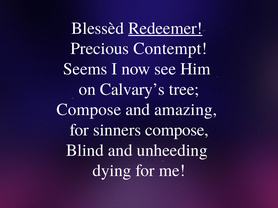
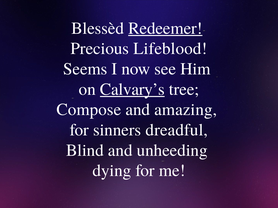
Contempt: Contempt -> Lifeblood
Calvary’s underline: none -> present
sinners compose: compose -> dreadful
